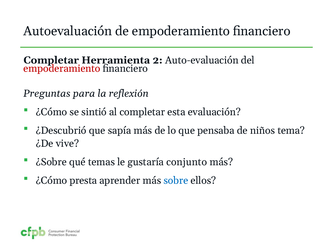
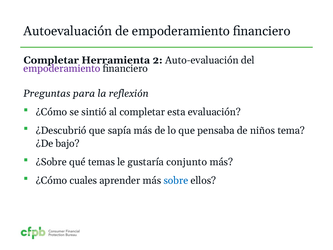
empoderamiento at (62, 68) colour: red -> purple
vive: vive -> bajo
presta: presta -> cuales
